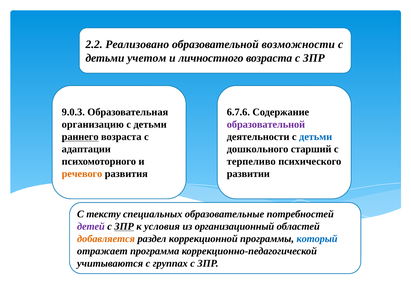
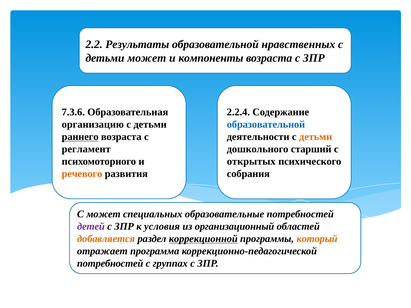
Реализовано: Реализовано -> Результаты
возможности: возможности -> нравственных
детьми учетом: учетом -> может
личностного: личностного -> компоненты
9.0.3: 9.0.3 -> 7.3.6
6.7.6: 6.7.6 -> 2.2.4
образовательной at (266, 125) colour: purple -> blue
детьми at (316, 137) colour: blue -> orange
адаптации: адаптации -> регламент
терпеливо: терпеливо -> открытых
развитии: развитии -> собрания
С тексту: тексту -> может
ЗПР at (124, 227) underline: present -> none
коррекционной underline: none -> present
который colour: blue -> orange
учитываются at (110, 264): учитываются -> потребностей
